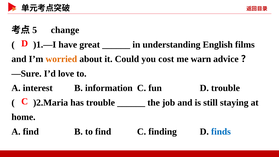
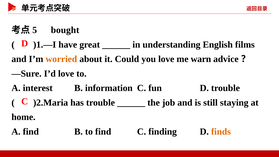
change: change -> bought
you cost: cost -> love
finds colour: blue -> orange
